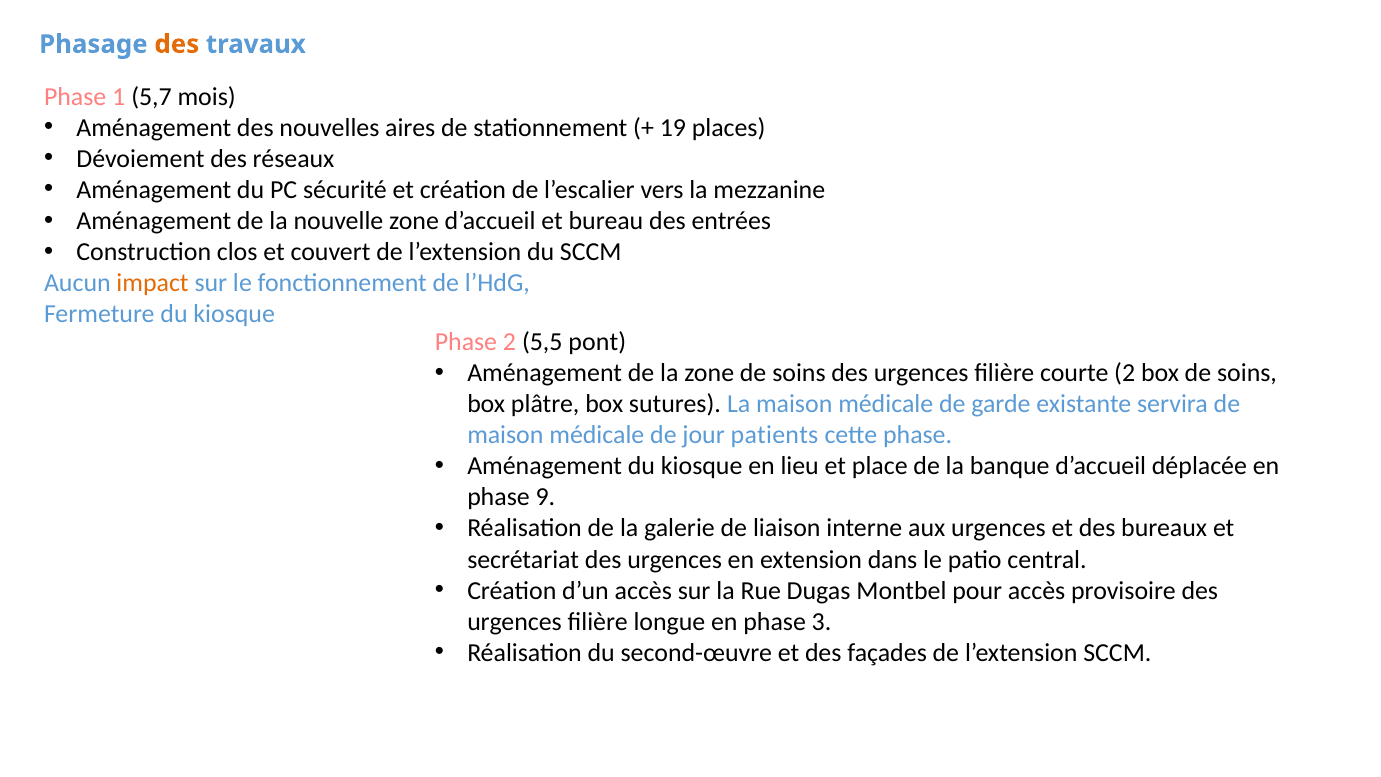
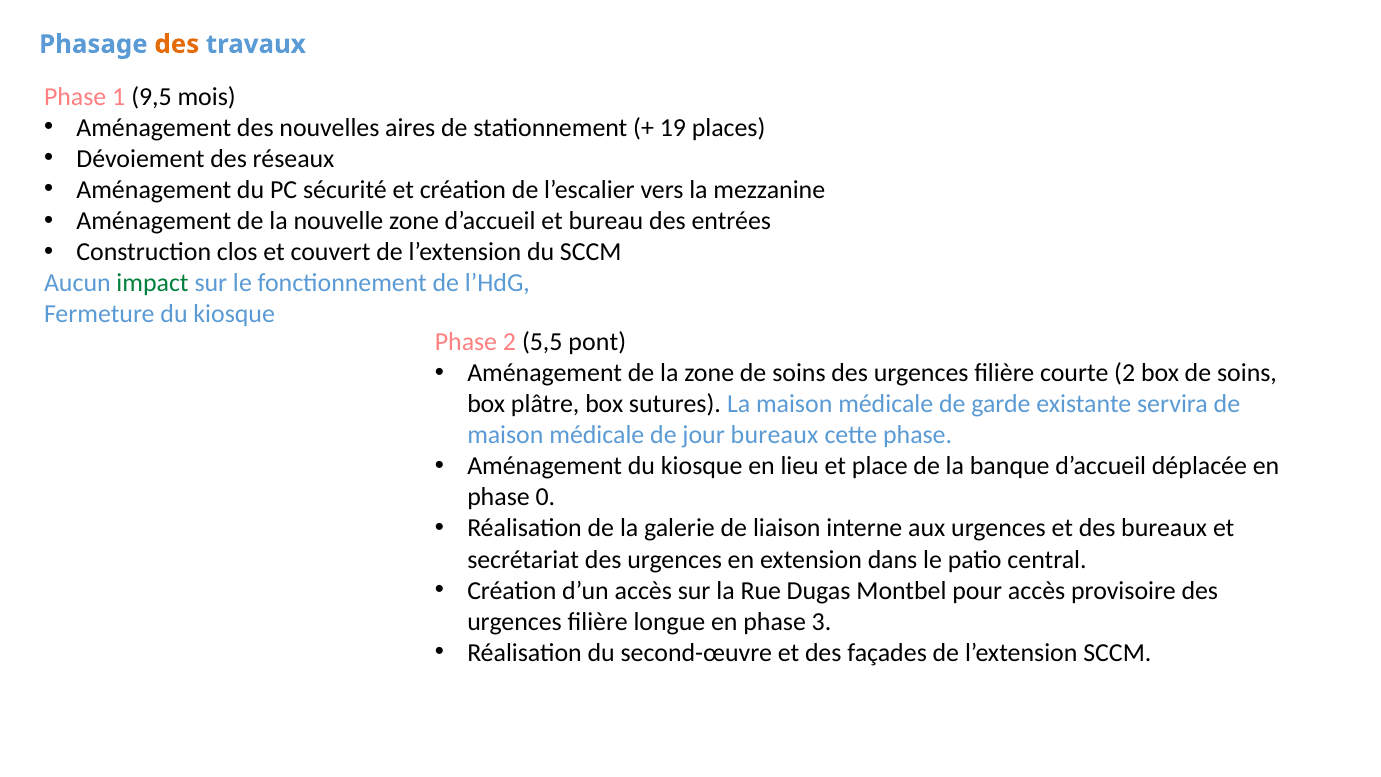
5,7: 5,7 -> 9,5
impact colour: orange -> green
jour patients: patients -> bureaux
9: 9 -> 0
